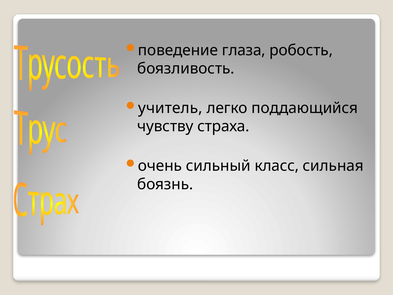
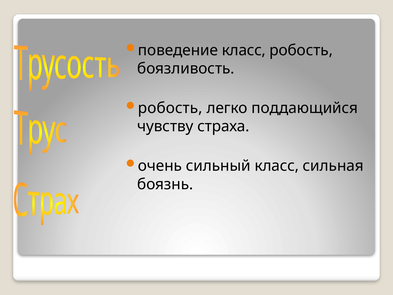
поведение глаза: глаза -> класс
учитель at (170, 108): учитель -> робость
